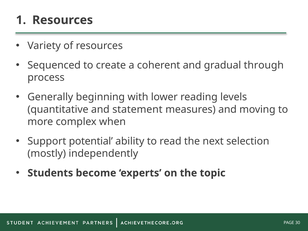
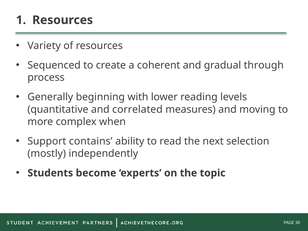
statement: statement -> correlated
potential: potential -> contains
